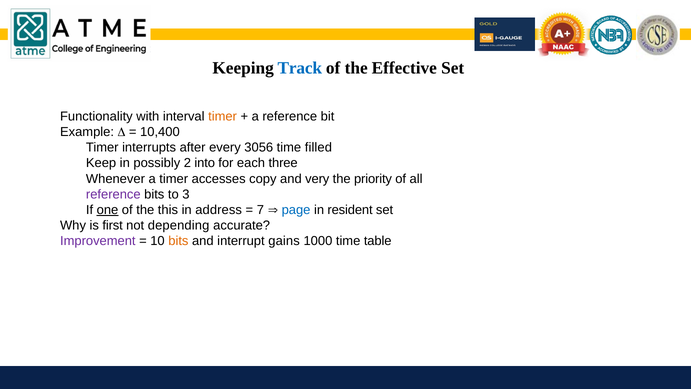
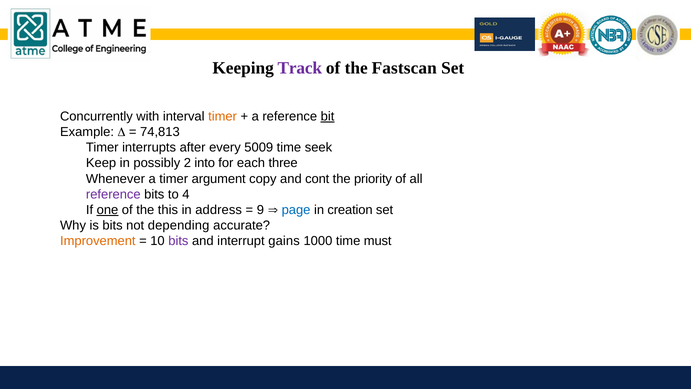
Track colour: blue -> purple
Effective: Effective -> Fastscan
Functionality: Functionality -> Concurrently
bit underline: none -> present
10,400: 10,400 -> 74,813
3056: 3056 -> 5009
filled: filled -> seek
accesses: accesses -> argument
very: very -> cont
3: 3 -> 4
7: 7 -> 9
resident: resident -> creation
is first: first -> bits
Improvement colour: purple -> orange
bits at (178, 241) colour: orange -> purple
table: table -> must
